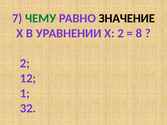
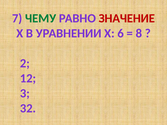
ЗНАЧЕНИЕ colour: black -> red
Х 2: 2 -> 6
1: 1 -> 3
